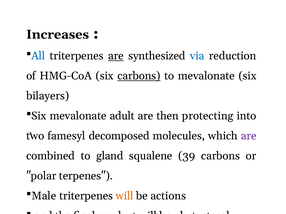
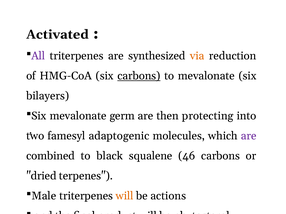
Increases: Increases -> Activated
All colour: blue -> purple
are at (116, 56) underline: present -> none
via colour: blue -> orange
adult: adult -> germ
decomposed: decomposed -> adaptogenic
gland: gland -> black
39: 39 -> 46
polar: polar -> dried
